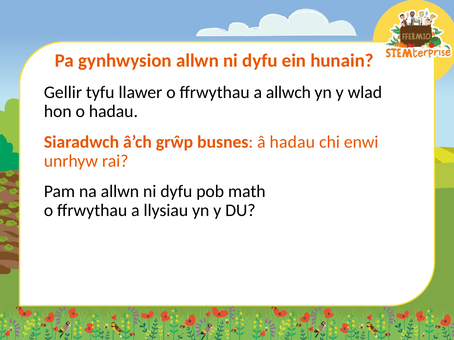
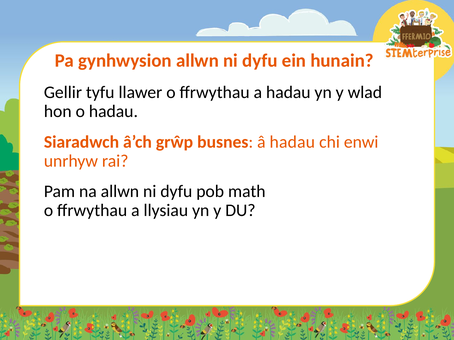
a allwch: allwch -> hadau
